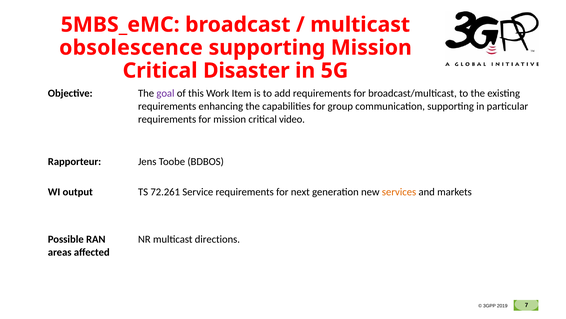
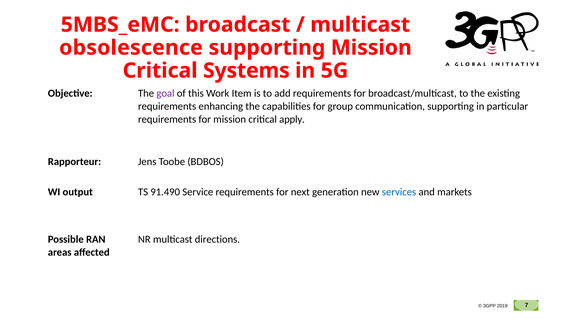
Disaster: Disaster -> Systems
video: video -> apply
72.261: 72.261 -> 91.490
services colour: orange -> blue
